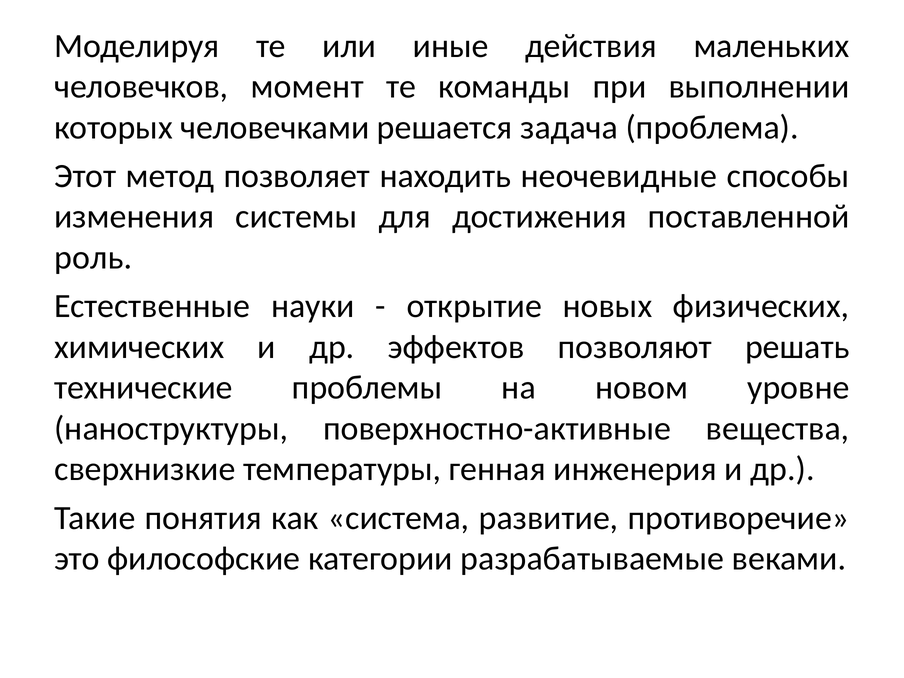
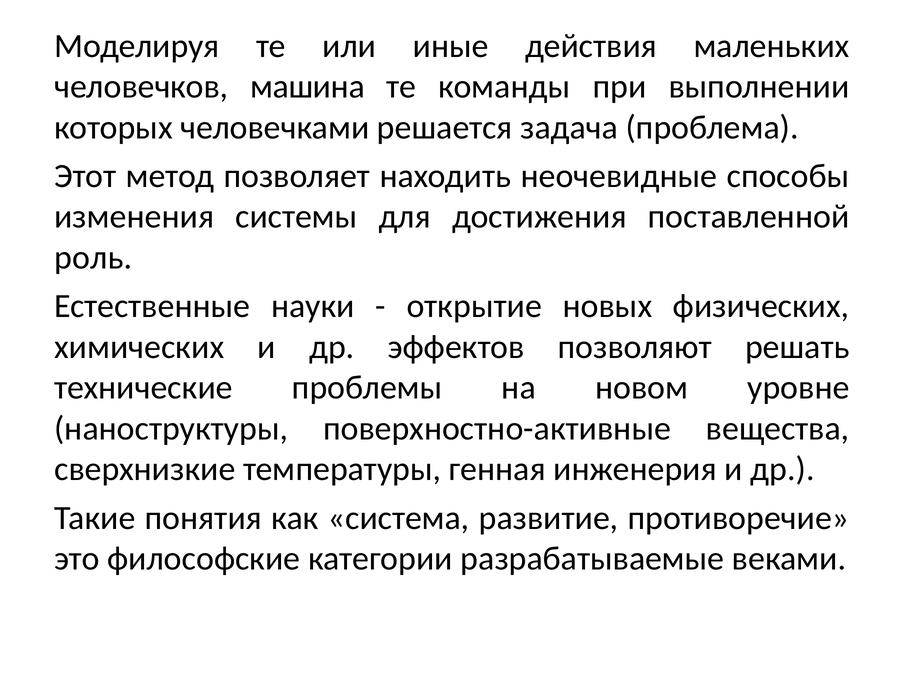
момент: момент -> машина
